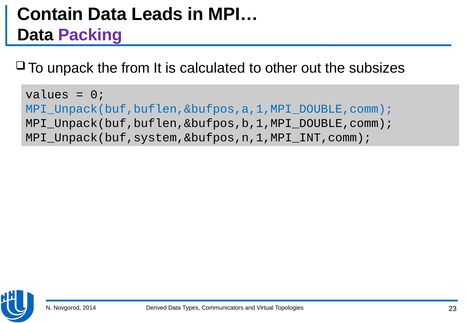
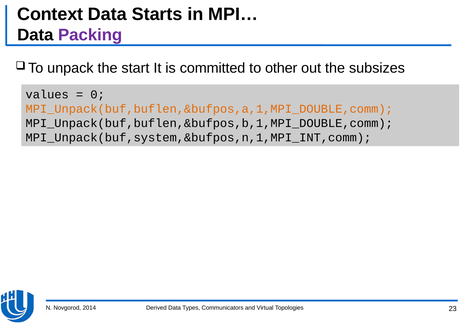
Contain: Contain -> Context
Leads: Leads -> Starts
from: from -> start
calculated: calculated -> committed
MPI_Unpack(buf,buflen,&bufpos,a,1,MPI_DOUBLE,comm colour: blue -> orange
